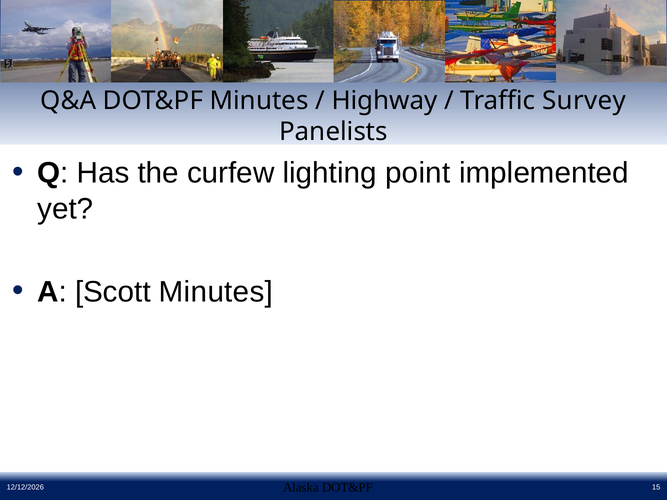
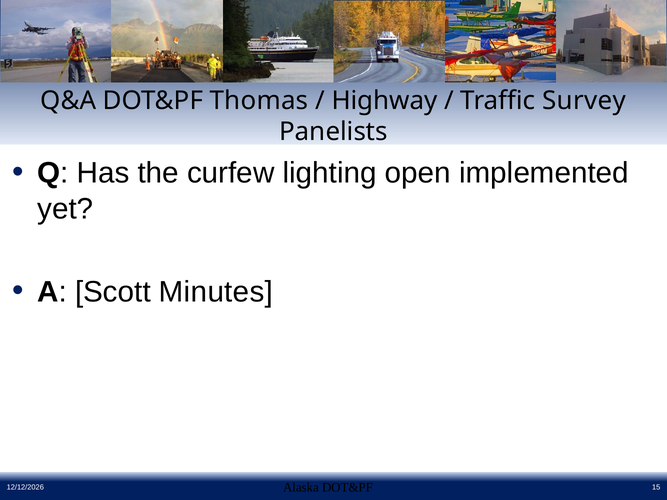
DOT&PF Minutes: Minutes -> Thomas
point: point -> open
